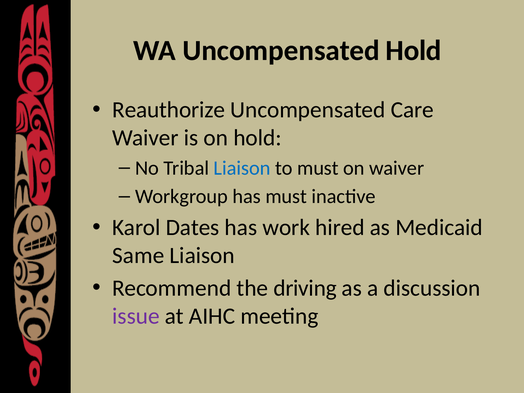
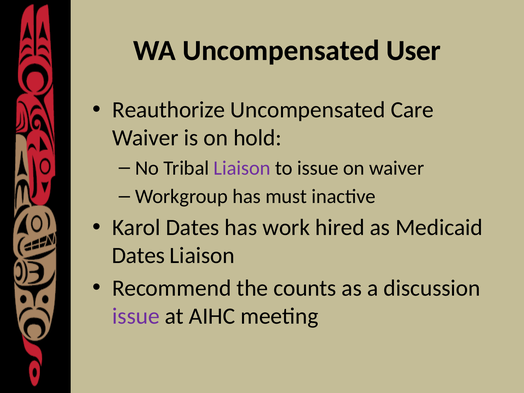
Uncompensated Hold: Hold -> User
Liaison at (242, 168) colour: blue -> purple
to must: must -> issue
Same at (138, 256): Same -> Dates
driving: driving -> counts
